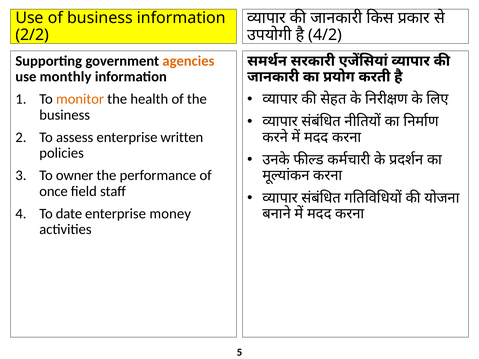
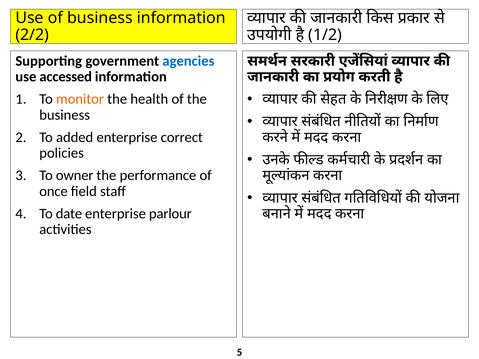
4/2: 4/2 -> 1/2
agencies colour: orange -> blue
monthly: monthly -> accessed
assess: assess -> added
written: written -> correct
money: money -> parlour
